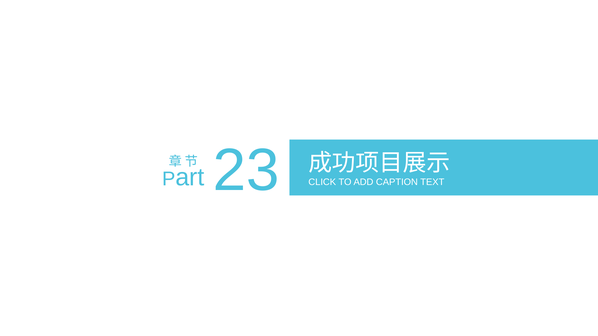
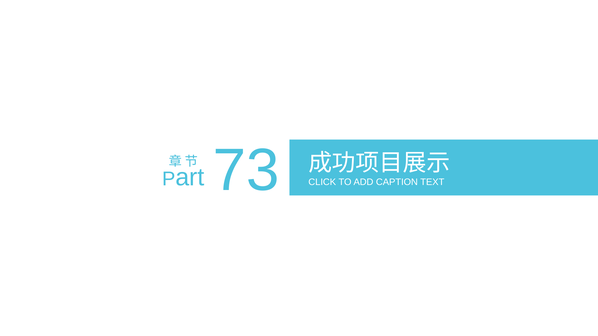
23: 23 -> 73
